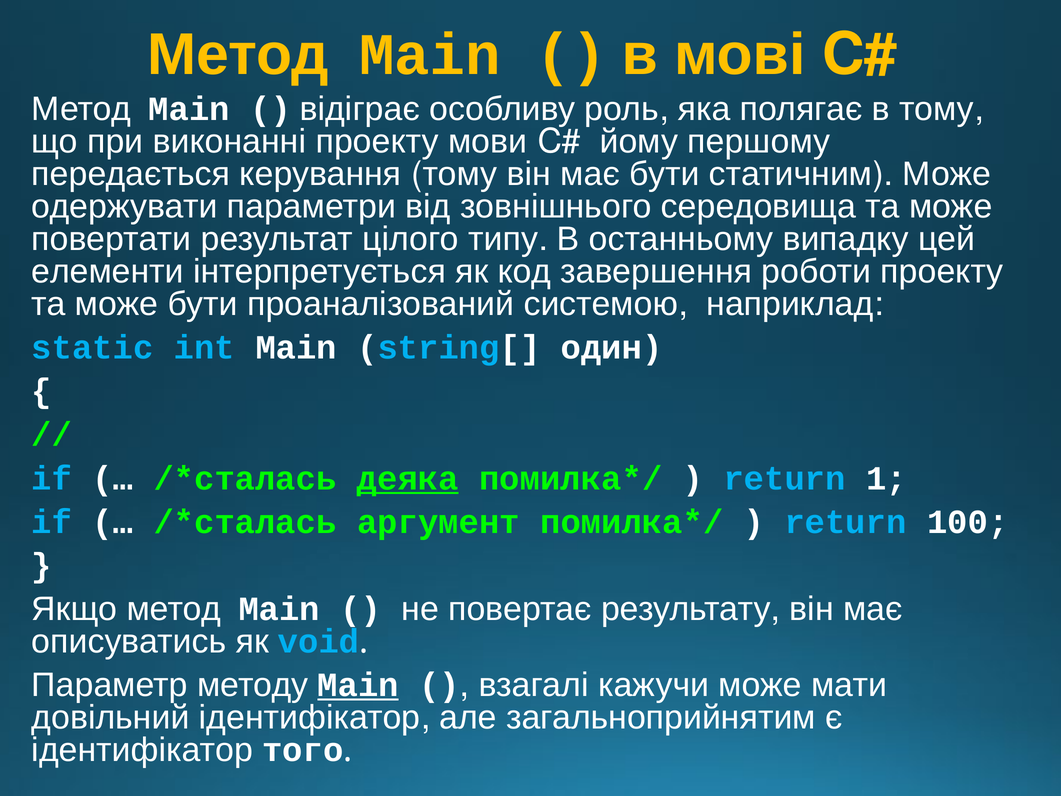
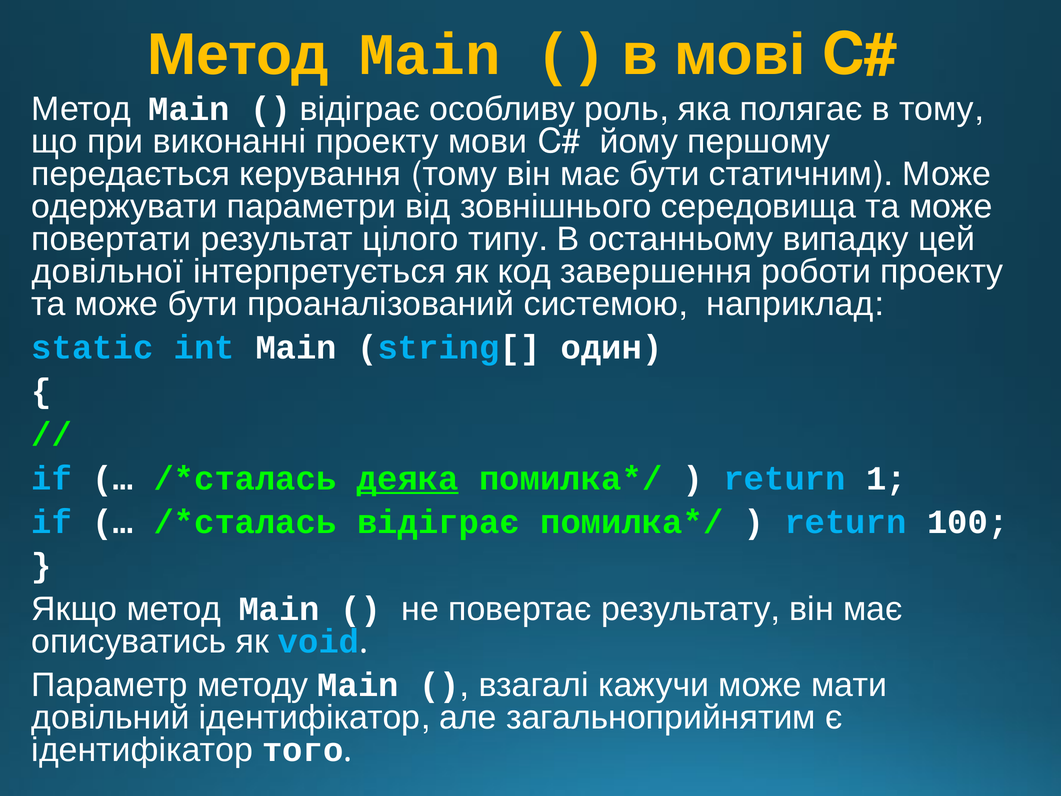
елементи: елементи -> довільної
аргумент at (438, 522): аргумент -> відіграє
Main at (358, 685) underline: present -> none
